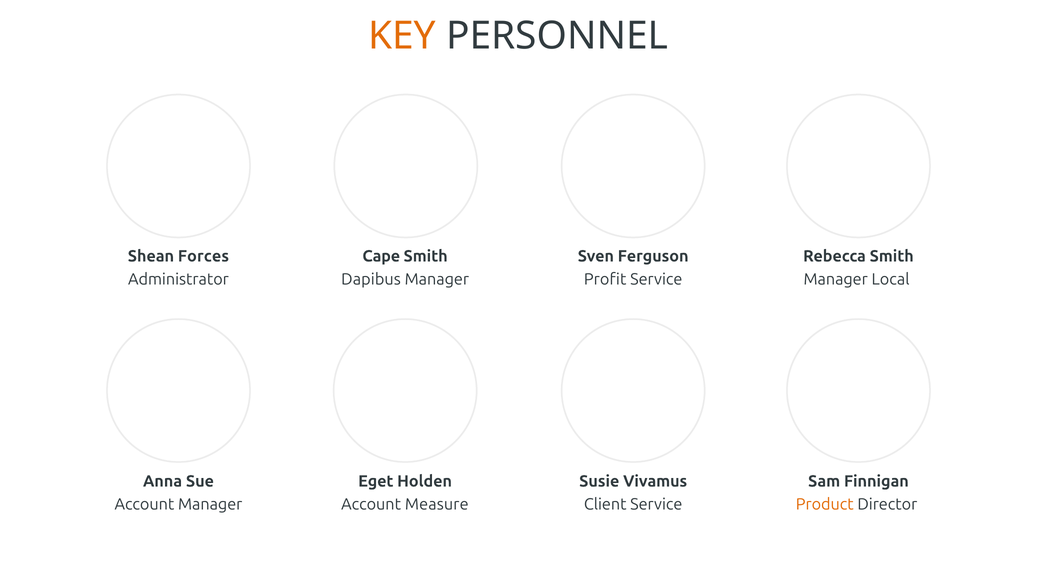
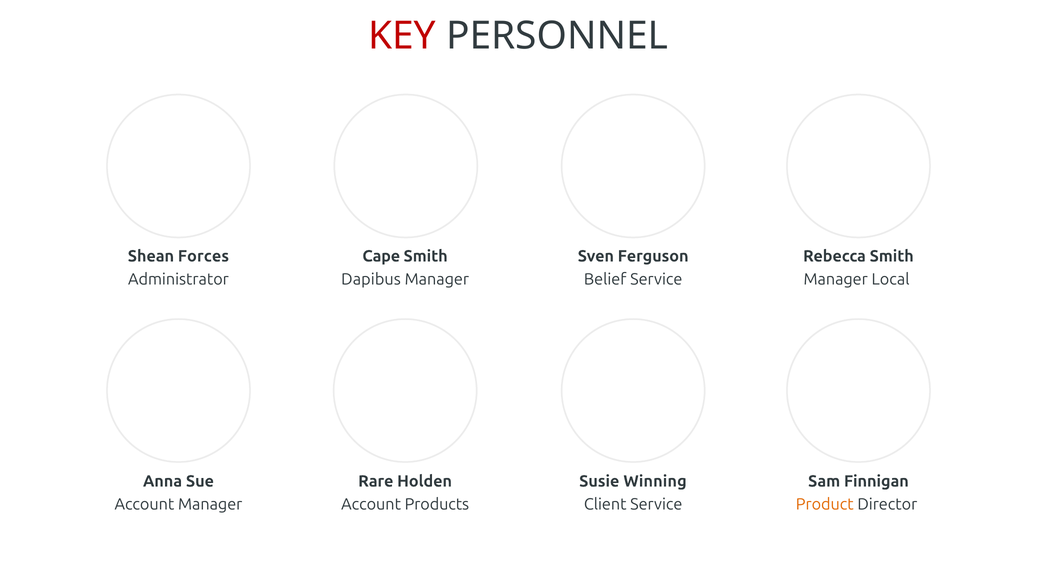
KEY colour: orange -> red
Profit: Profit -> Belief
Eget: Eget -> Rare
Vivamus: Vivamus -> Winning
Measure: Measure -> Products
